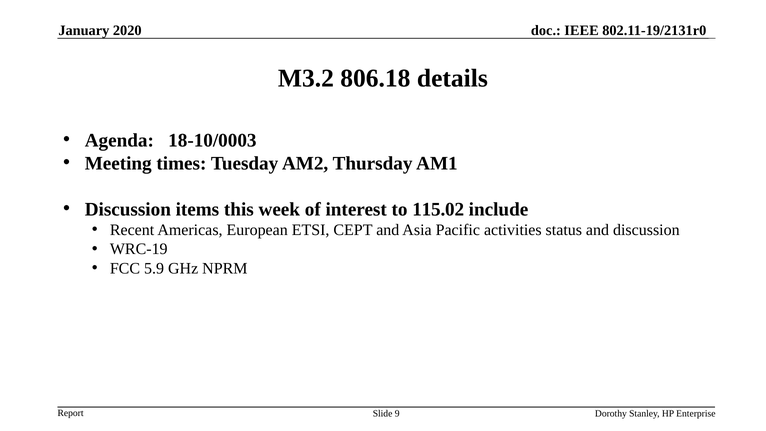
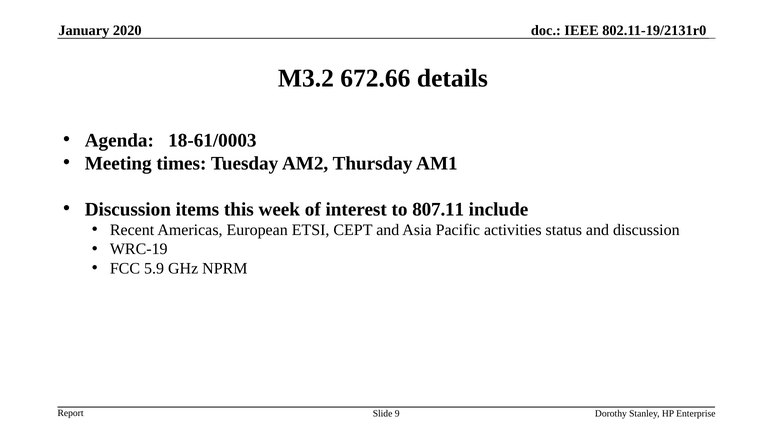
806.18: 806.18 -> 672.66
18-10/0003: 18-10/0003 -> 18-61/0003
115.02: 115.02 -> 807.11
